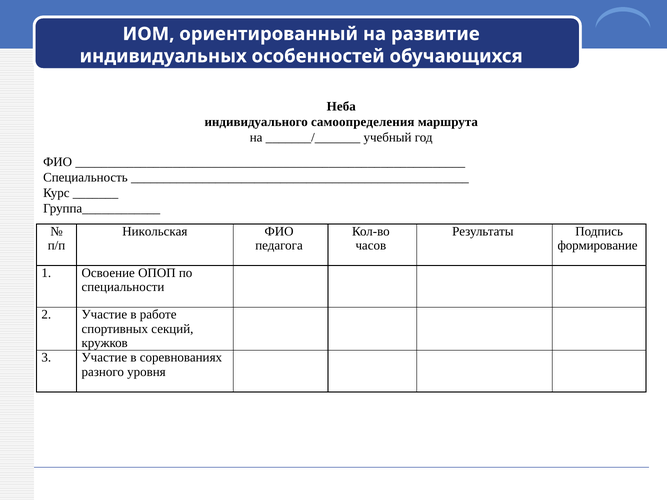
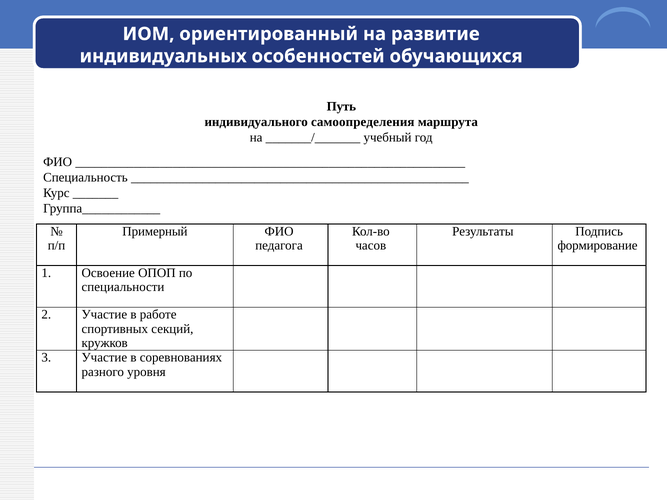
Неба: Неба -> Путь
Никольская: Никольская -> Примерный
